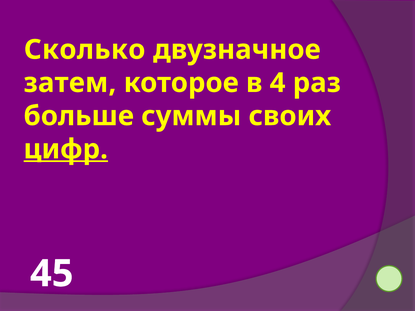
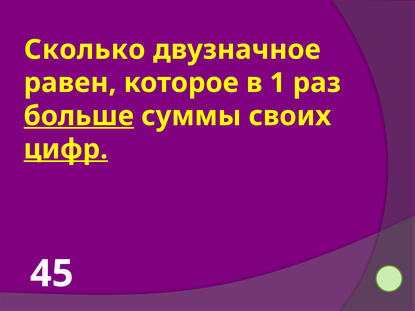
затем: затем -> равен
4: 4 -> 1
больше underline: none -> present
